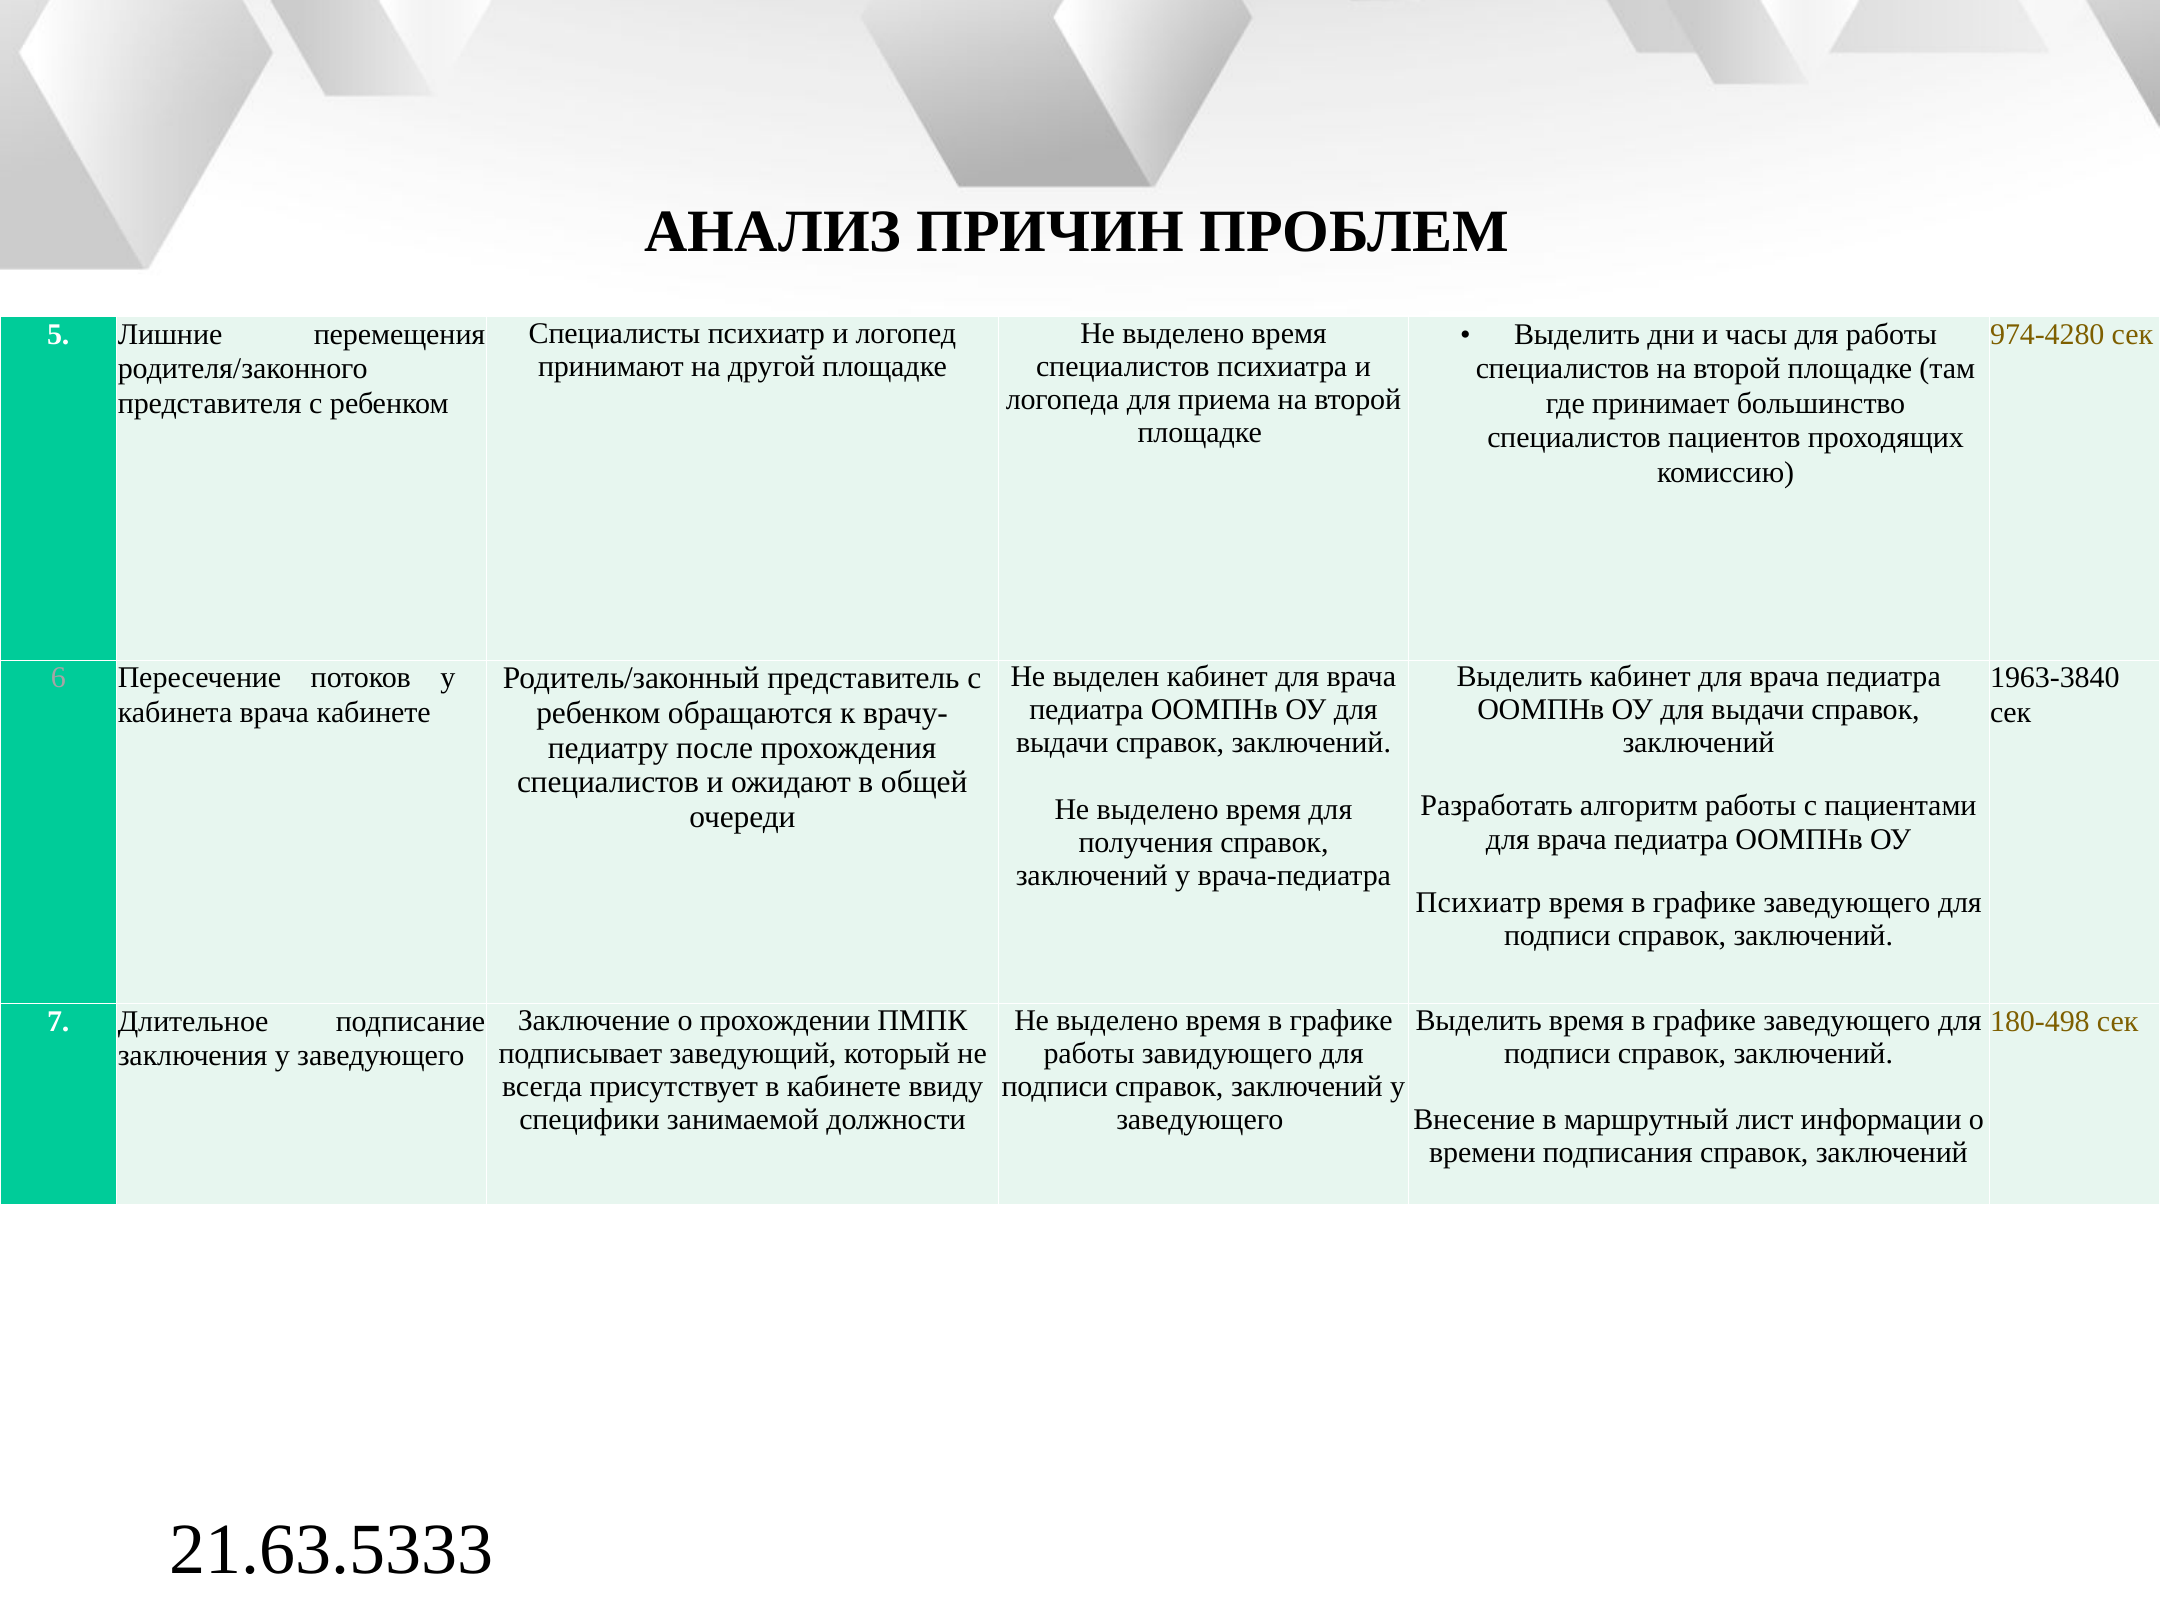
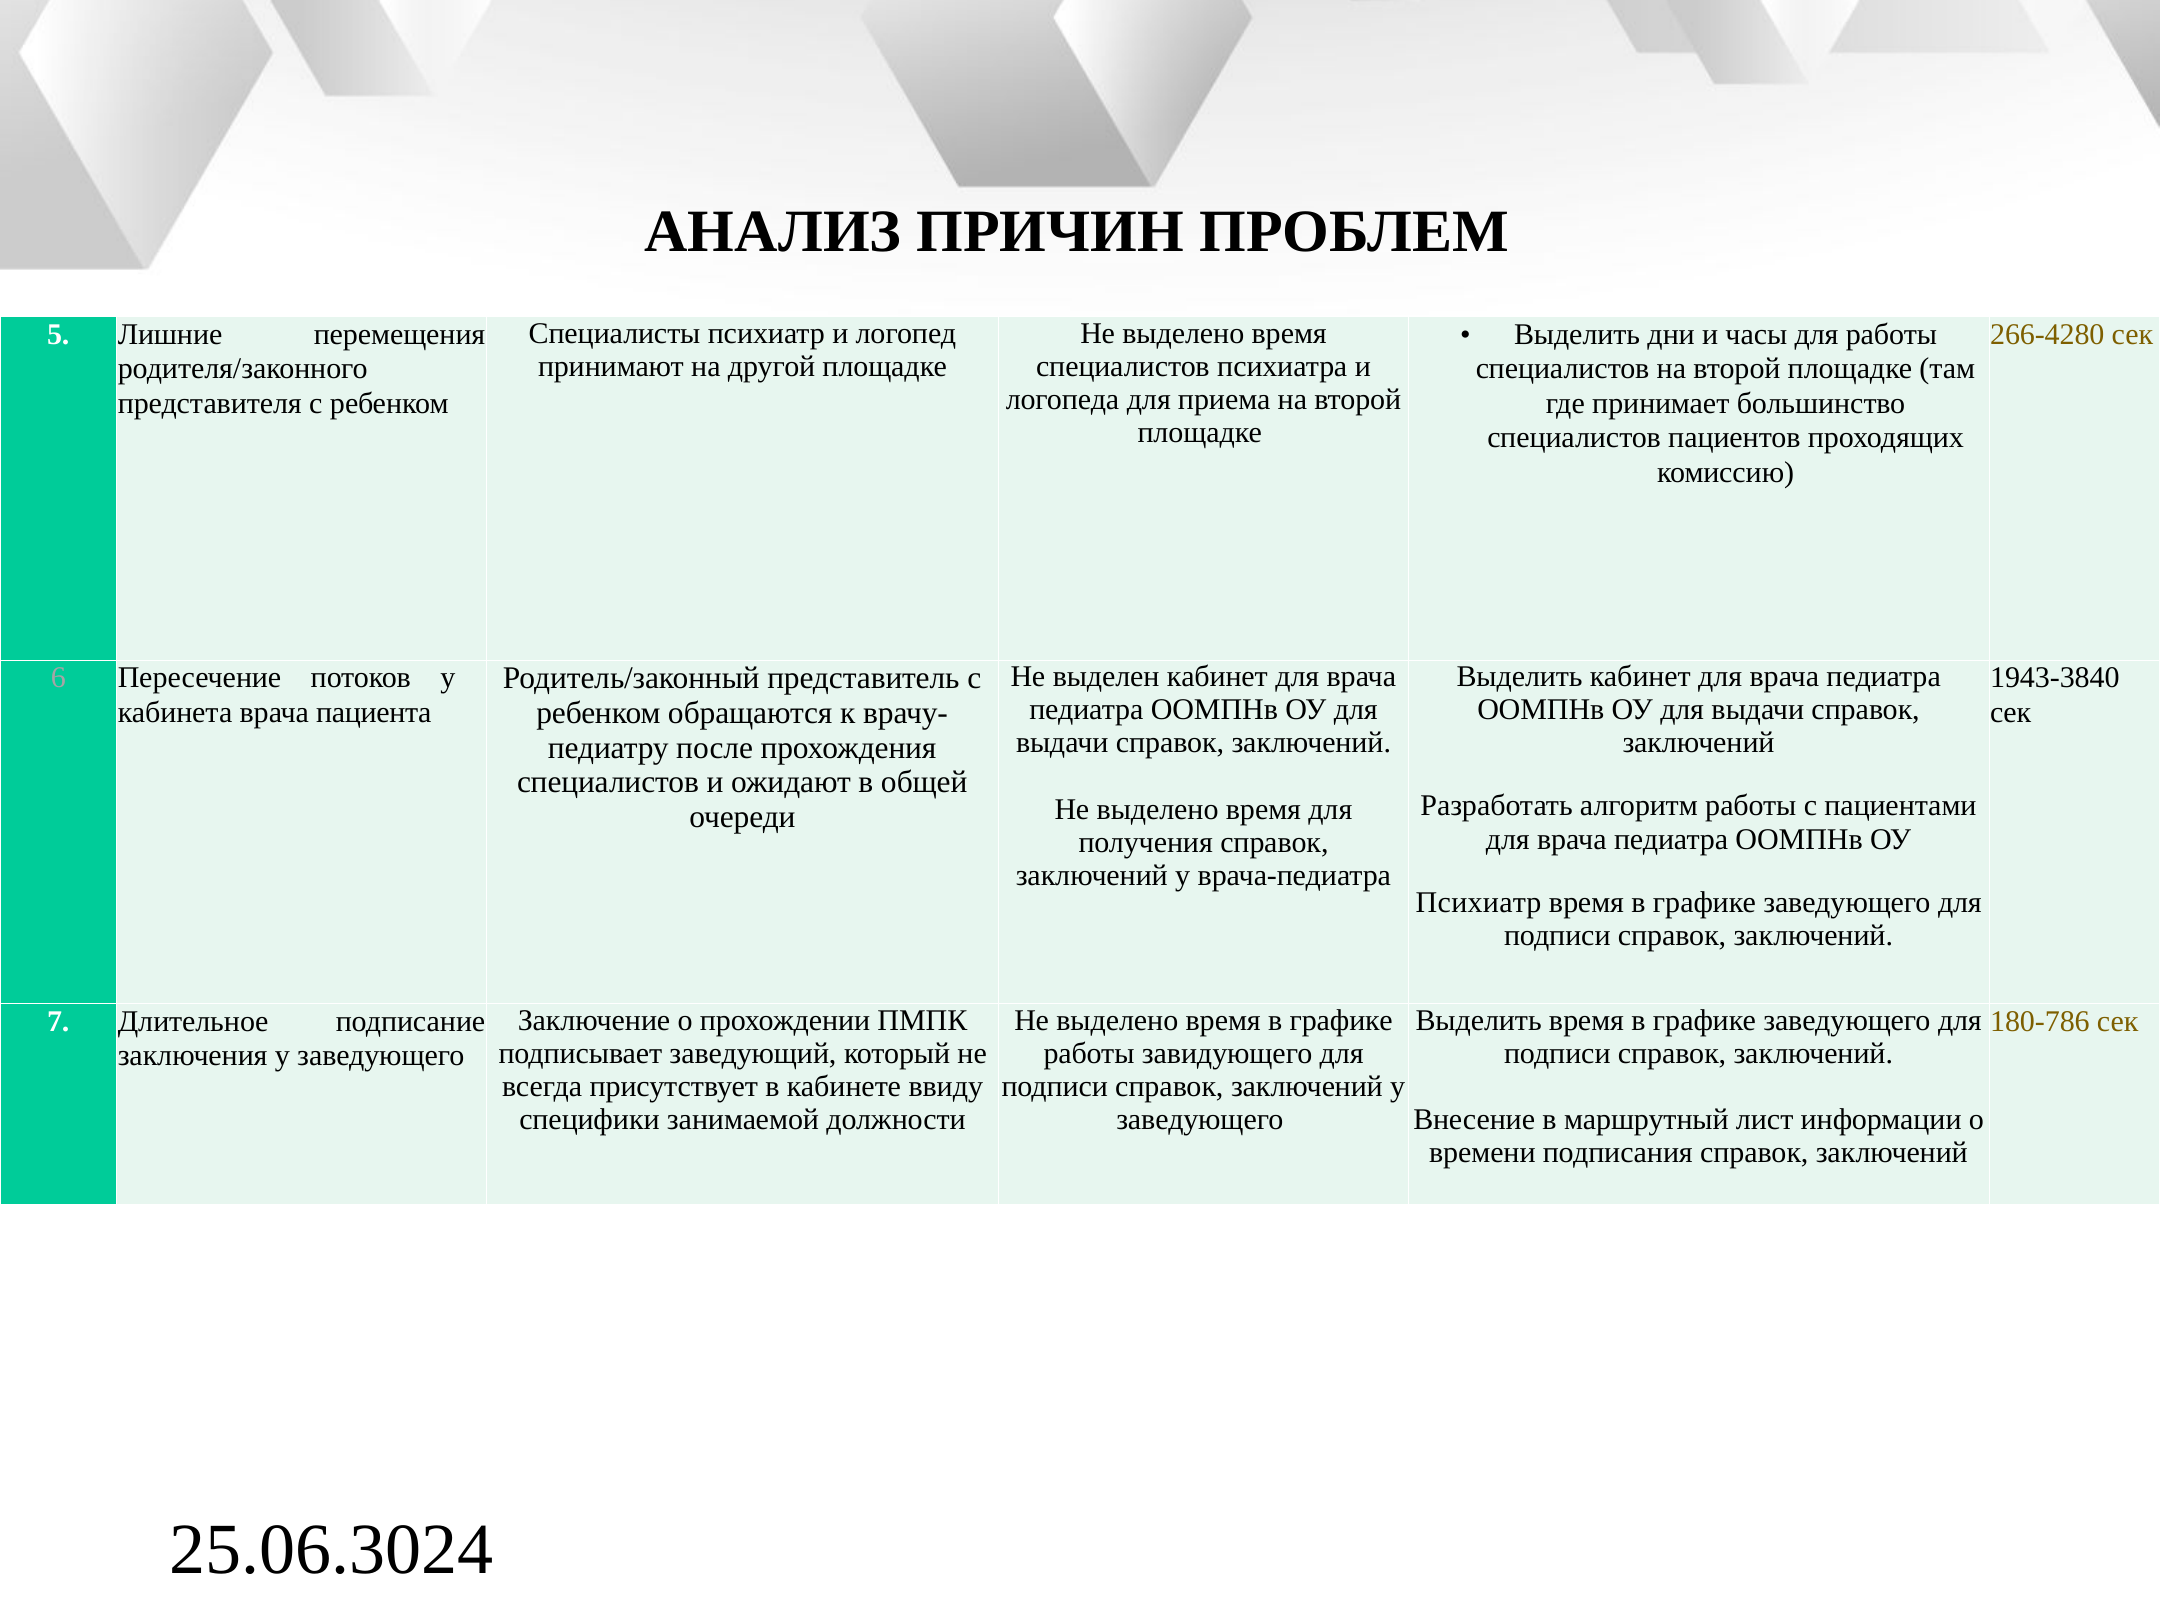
974-4280: 974-4280 -> 266-4280
1963-3840: 1963-3840 -> 1943-3840
врача кабинете: кабинете -> пациента
180-498: 180-498 -> 180-786
21.63.5333: 21.63.5333 -> 25.06.3024
